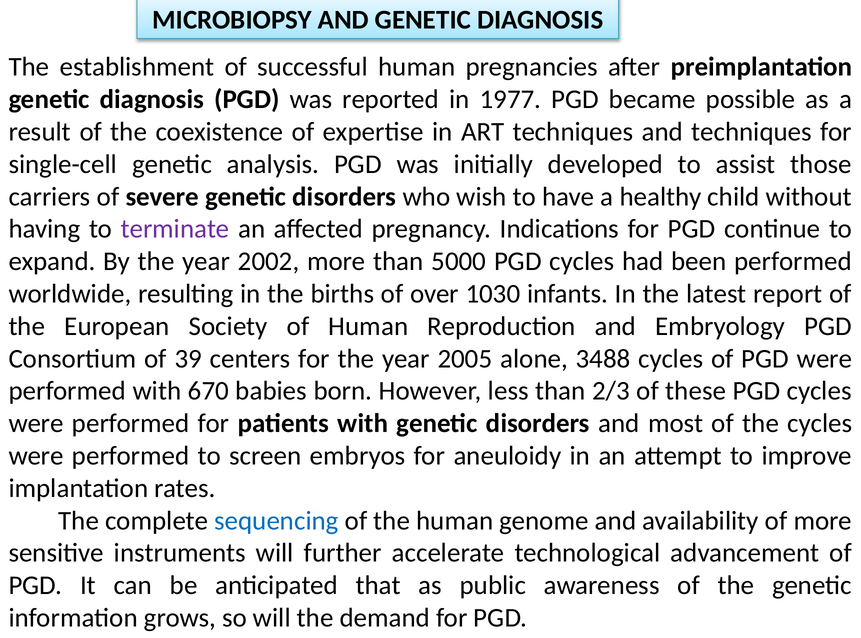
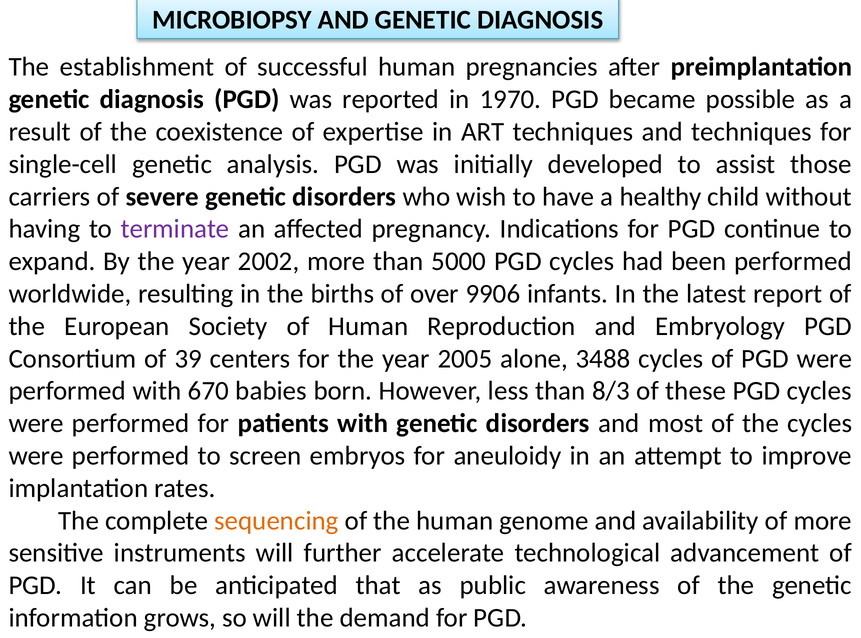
1977: 1977 -> 1970
1030: 1030 -> 9906
2/3: 2/3 -> 8/3
sequencing colour: blue -> orange
